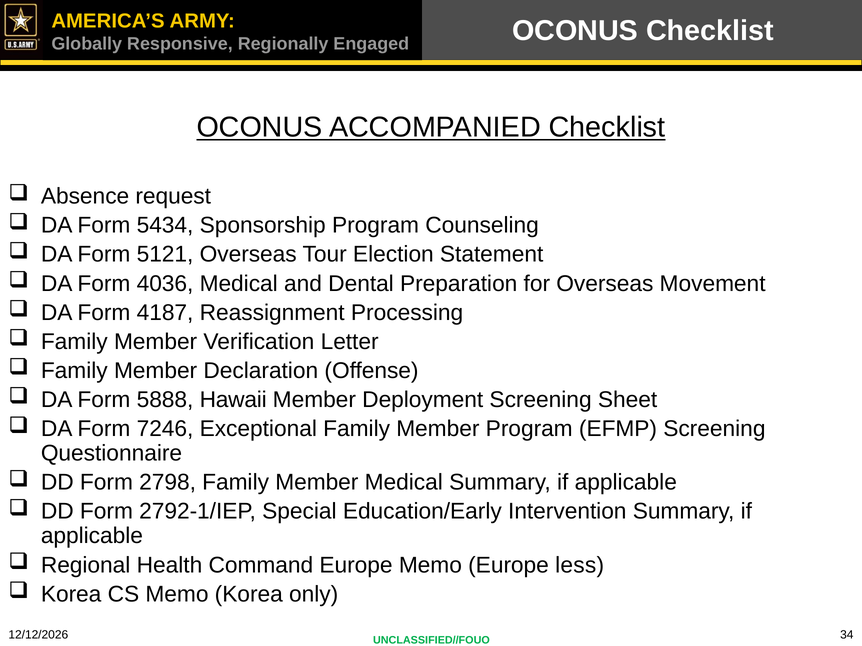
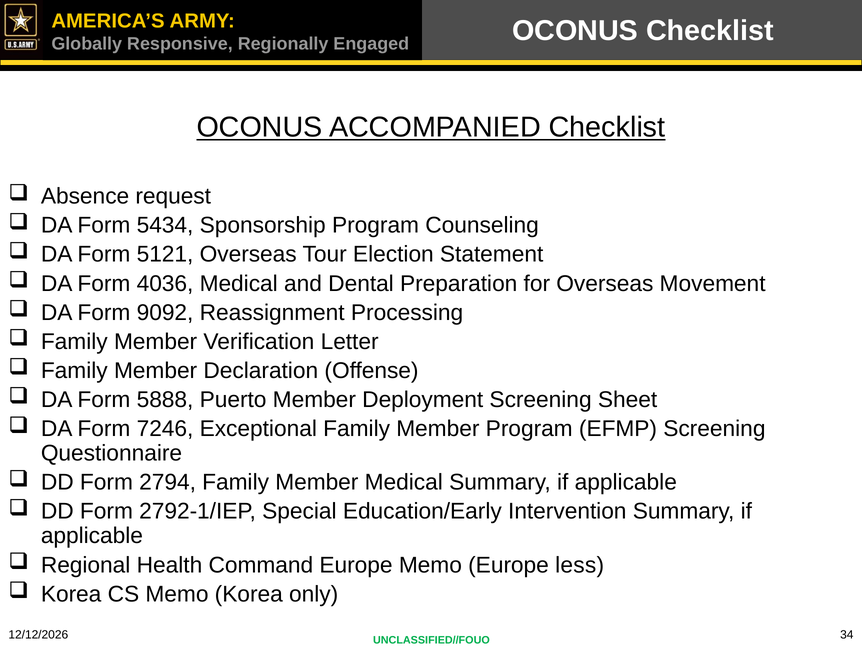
4187: 4187 -> 9092
Hawaii: Hawaii -> Puerto
2798: 2798 -> 2794
